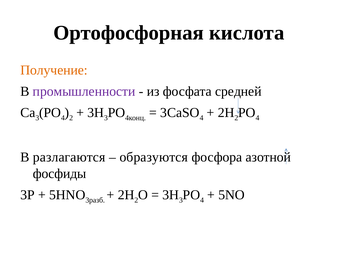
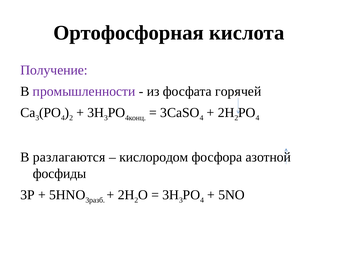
Получение colour: orange -> purple
средней: средней -> горячей
образуются: образуются -> кислородом
